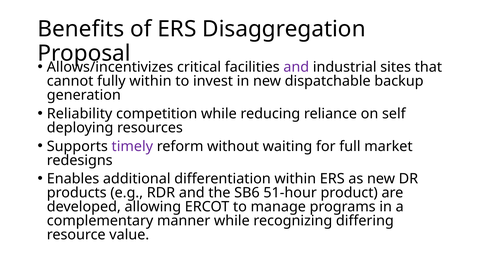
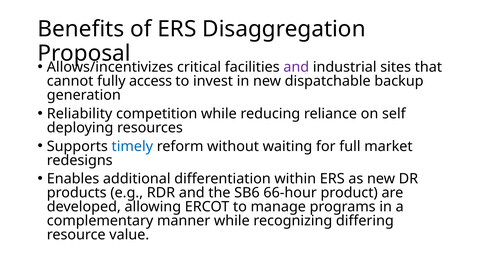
fully within: within -> access
timely colour: purple -> blue
51-hour: 51-hour -> 66-hour
